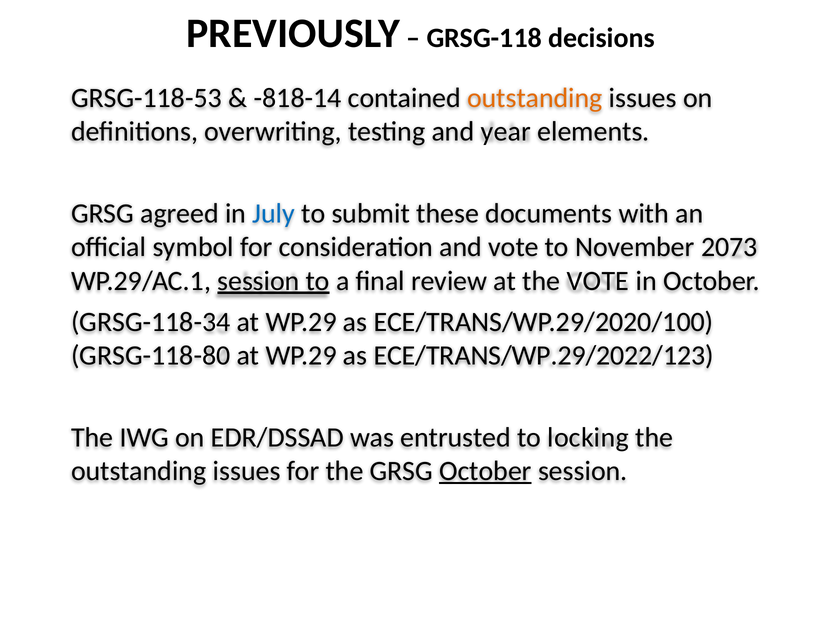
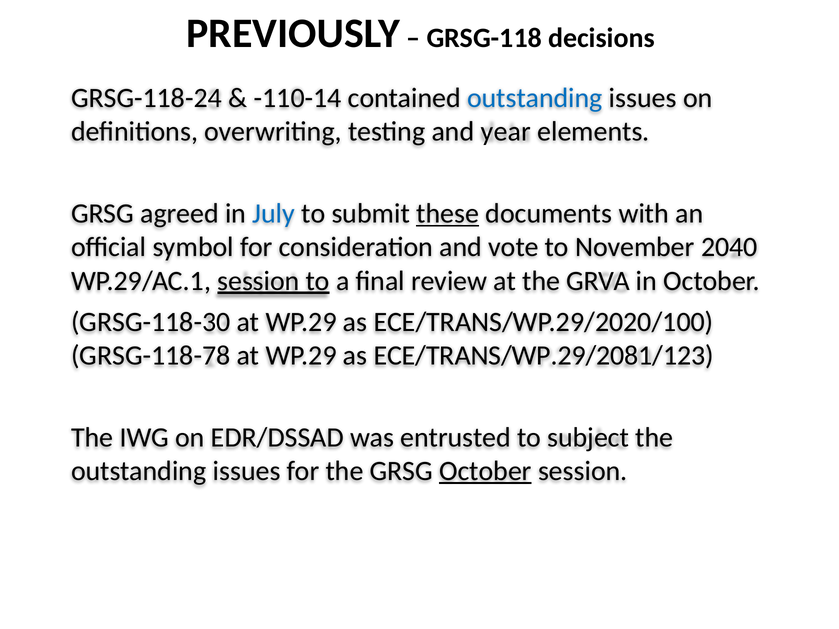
GRSG-118-53: GRSG-118-53 -> GRSG-118-24
-818-14: -818-14 -> -110-14
outstanding at (535, 98) colour: orange -> blue
these underline: none -> present
2073: 2073 -> 2040
the VOTE: VOTE -> GRVA
GRSG-118-34: GRSG-118-34 -> GRSG-118-30
GRSG-118-80: GRSG-118-80 -> GRSG-118-78
ECE/TRANS/WP.29/2022/123: ECE/TRANS/WP.29/2022/123 -> ECE/TRANS/WP.29/2081/123
locking: locking -> subject
